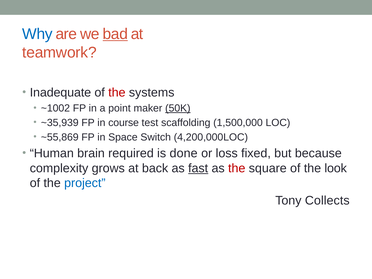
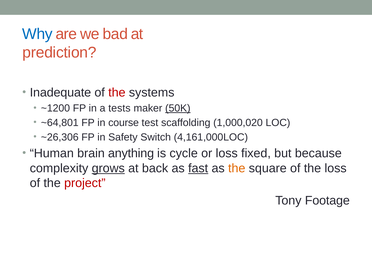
bad underline: present -> none
teamwork: teamwork -> prediction
~1002: ~1002 -> ~1200
point: point -> tests
~35,939: ~35,939 -> ~64,801
1,500,000: 1,500,000 -> 1,000,020
~55,869: ~55,869 -> ~26,306
Space: Space -> Safety
4,200,000LOC: 4,200,000LOC -> 4,161,000LOC
required: required -> anything
done: done -> cycle
grows underline: none -> present
the at (237, 168) colour: red -> orange
the look: look -> loss
project colour: blue -> red
Collects: Collects -> Footage
